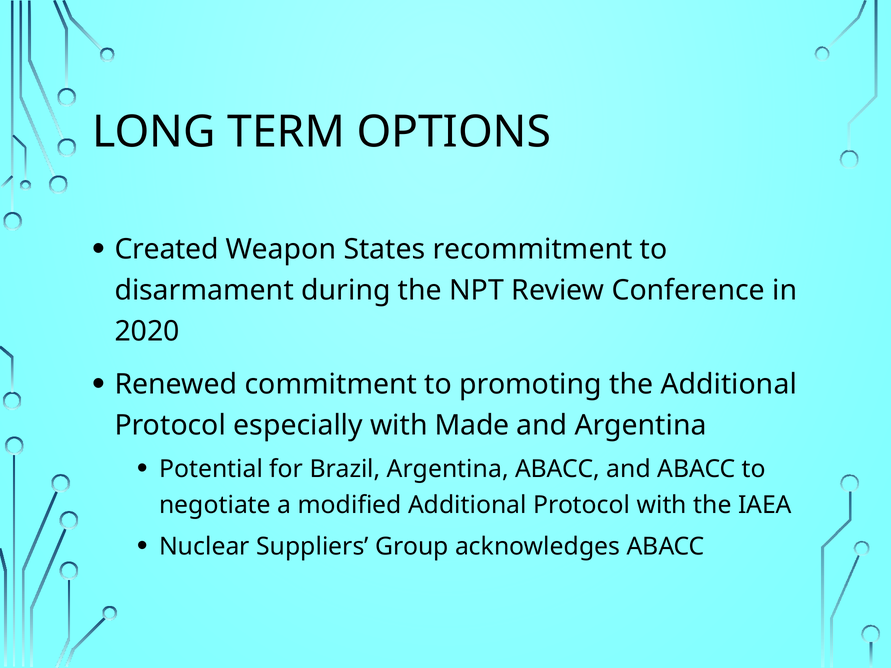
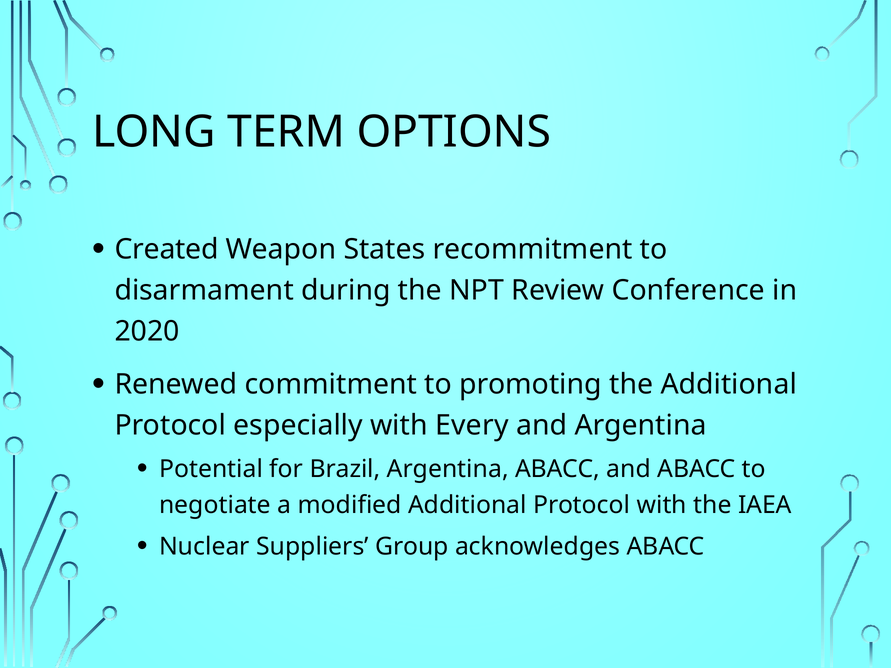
Made: Made -> Every
